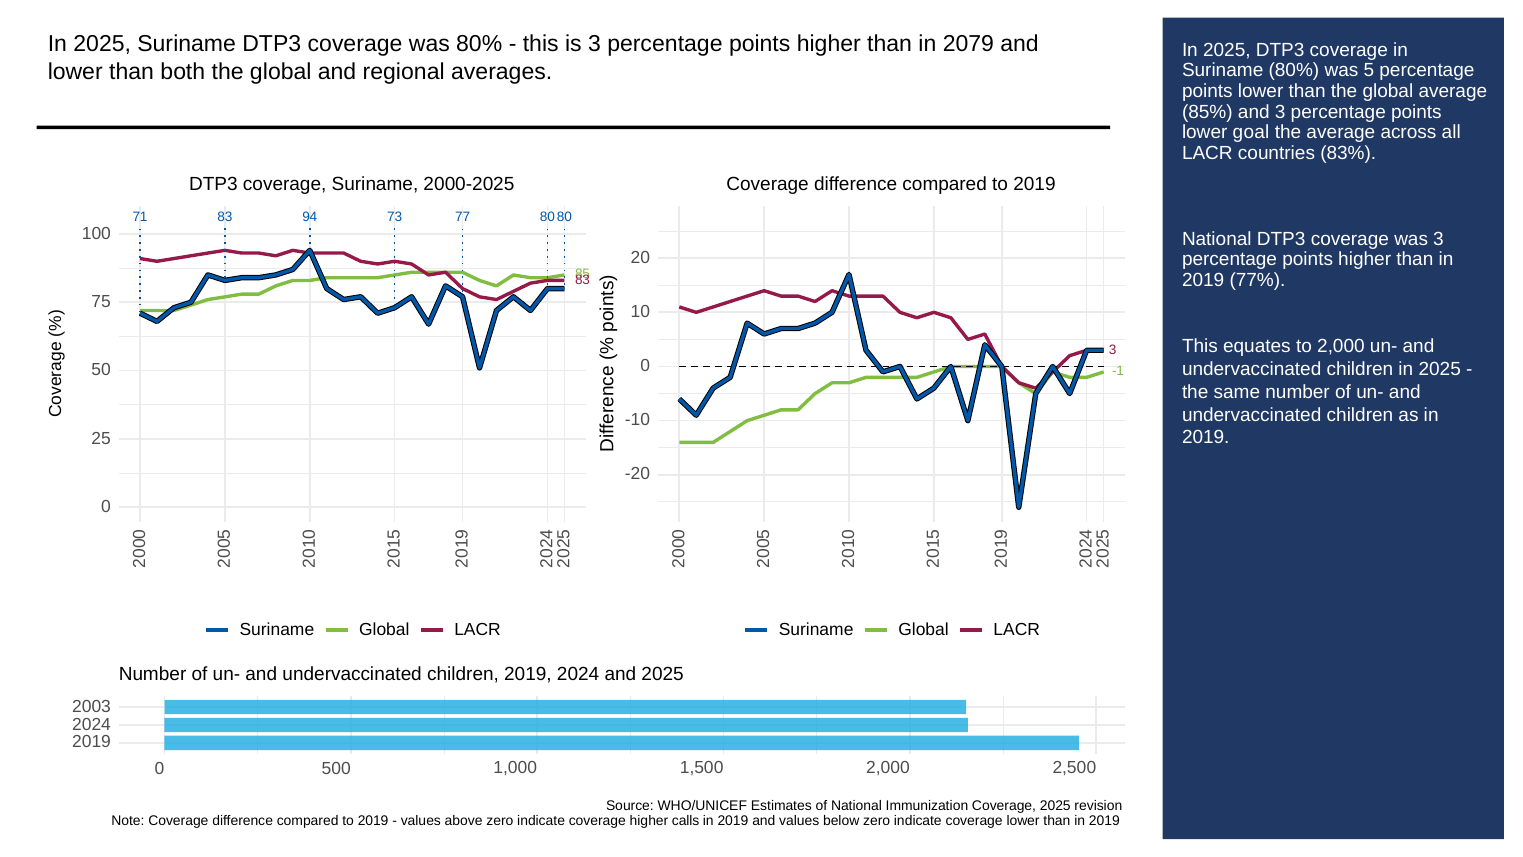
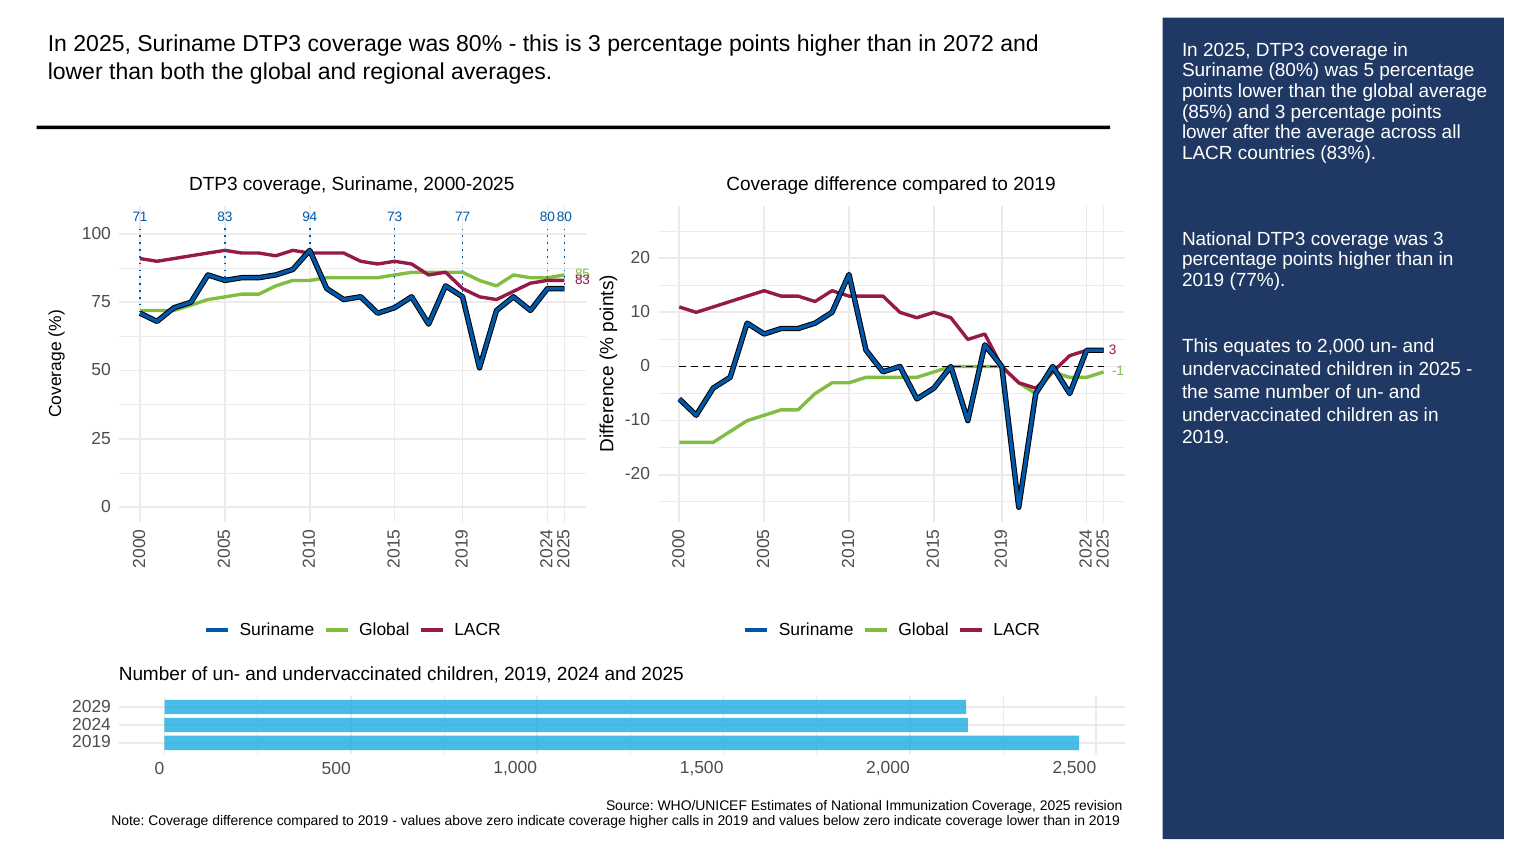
2079: 2079 -> 2072
goal: goal -> after
2003: 2003 -> 2029
